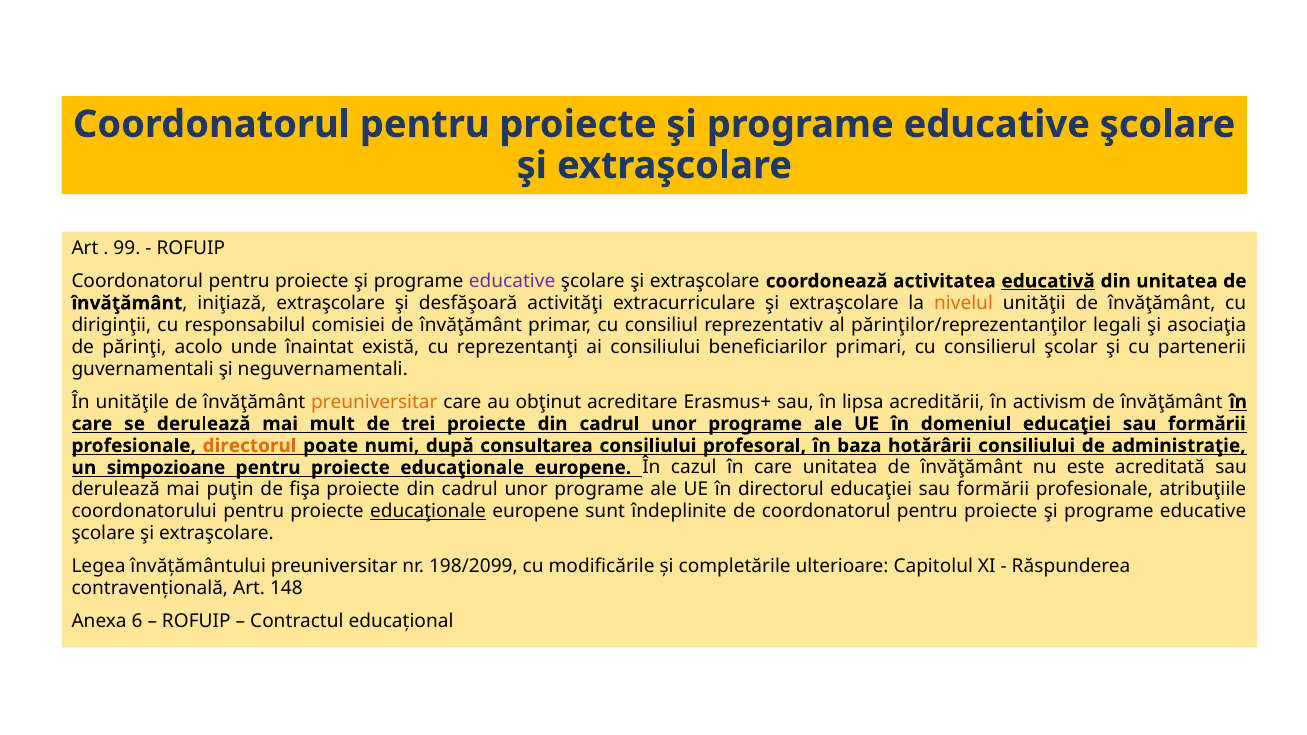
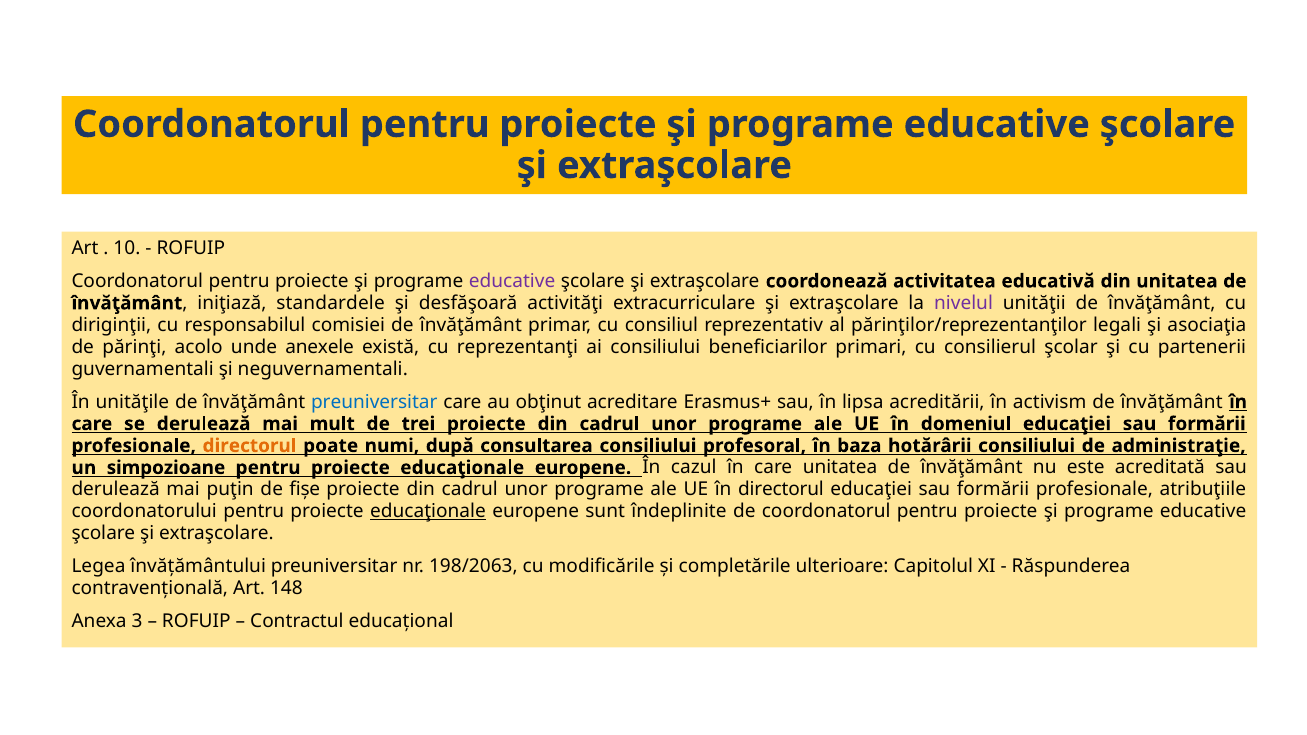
99: 99 -> 10
educativă underline: present -> none
iniţiază extraşcolare: extraşcolare -> standardele
nivelul colour: orange -> purple
înaintat: înaintat -> anexele
preuniversitar at (374, 402) colour: orange -> blue
fişa: fişa -> fișe
198/2099: 198/2099 -> 198/2063
6: 6 -> 3
